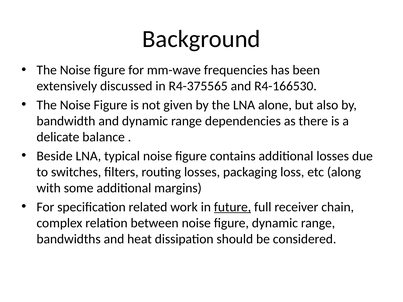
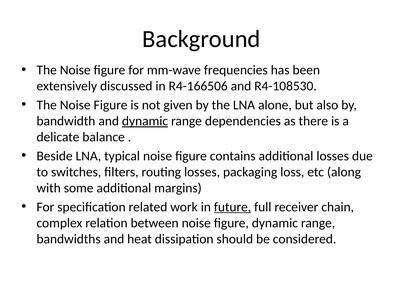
R4-375565: R4-375565 -> R4-166506
R4-166530: R4-166530 -> R4-108530
dynamic at (145, 121) underline: none -> present
